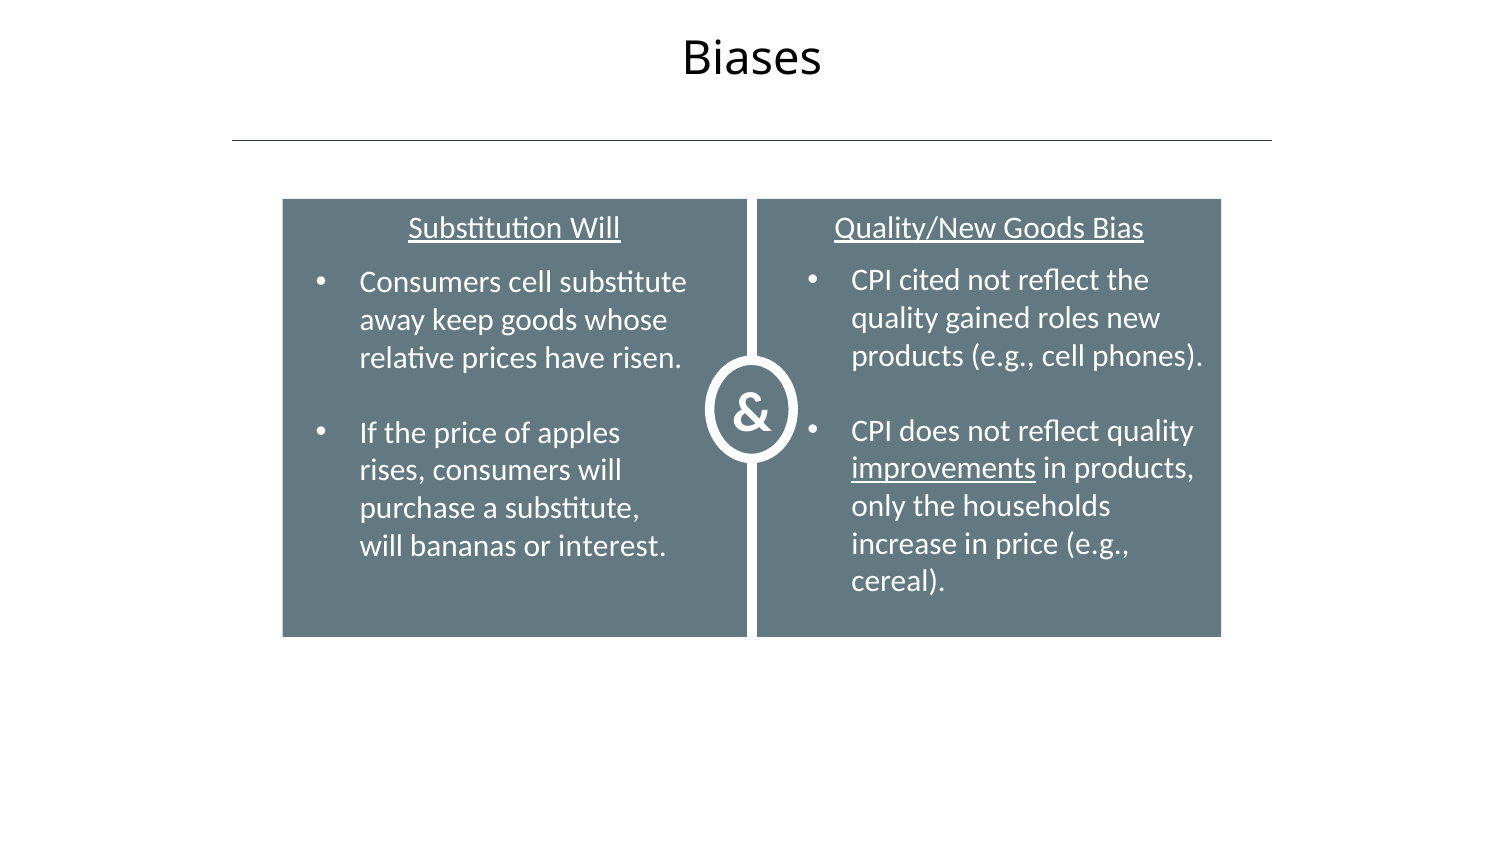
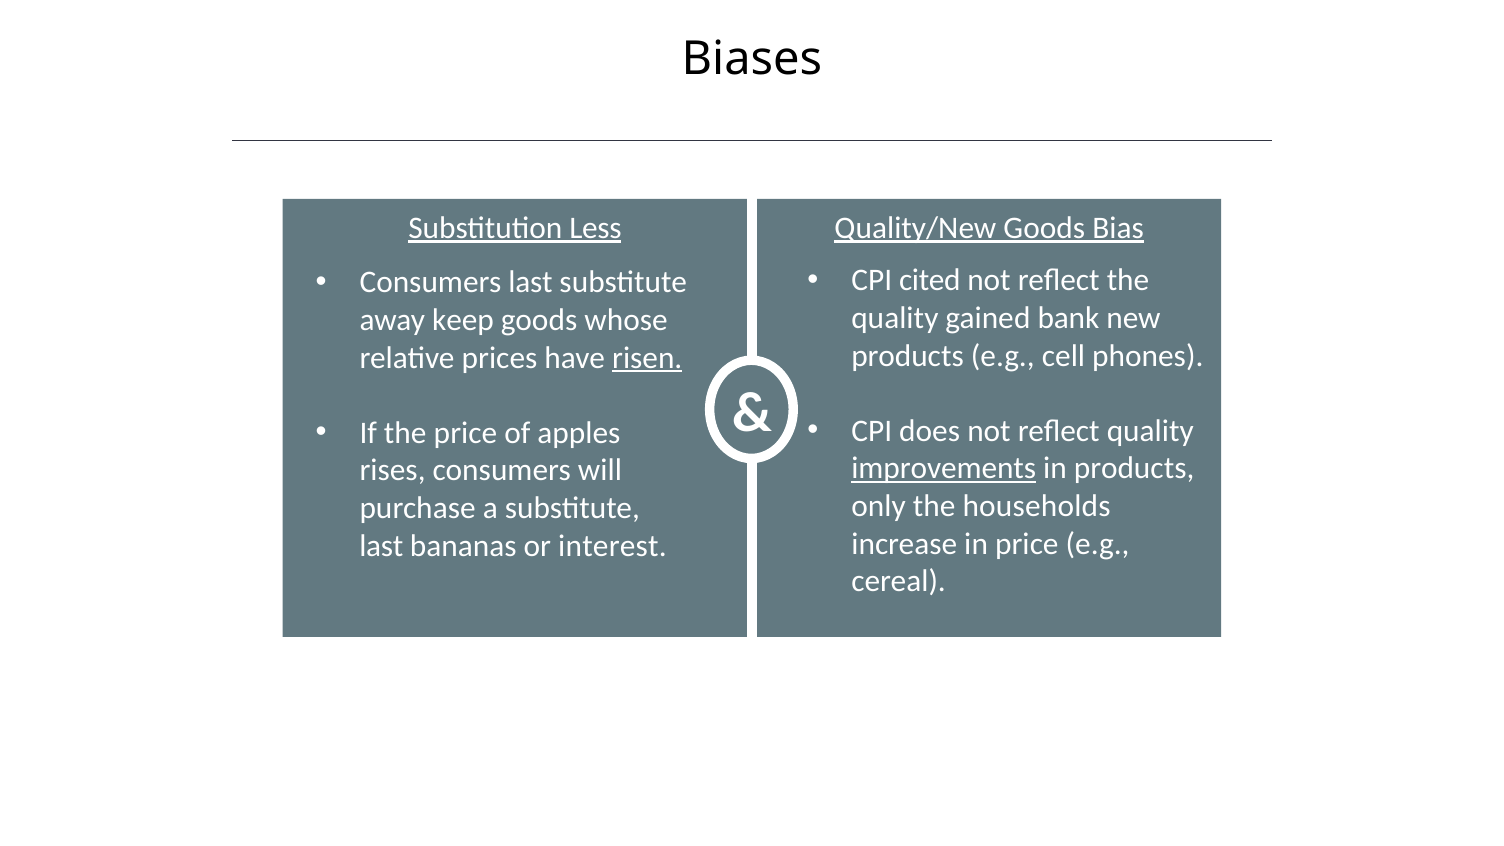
Substitution Will: Will -> Less
Consumers cell: cell -> last
roles: roles -> bank
risen underline: none -> present
will at (381, 546): will -> last
